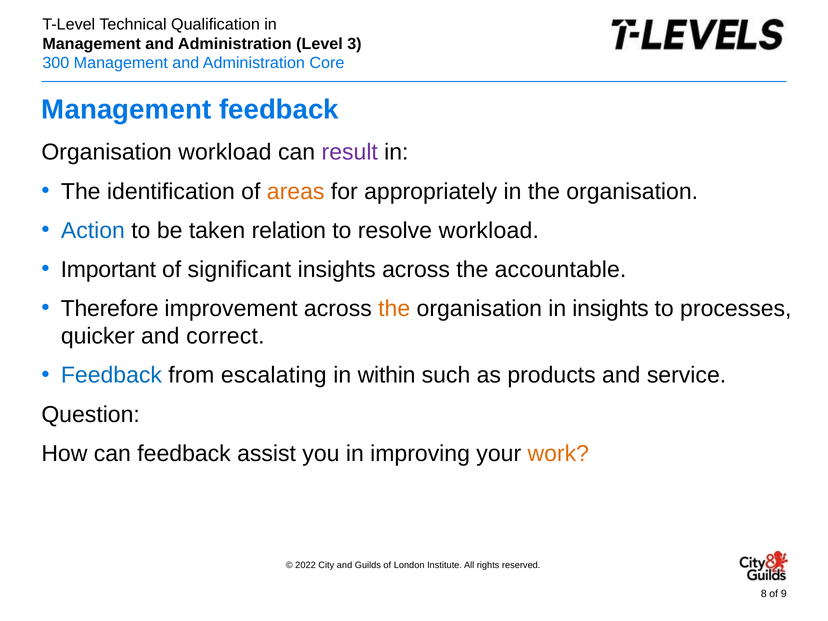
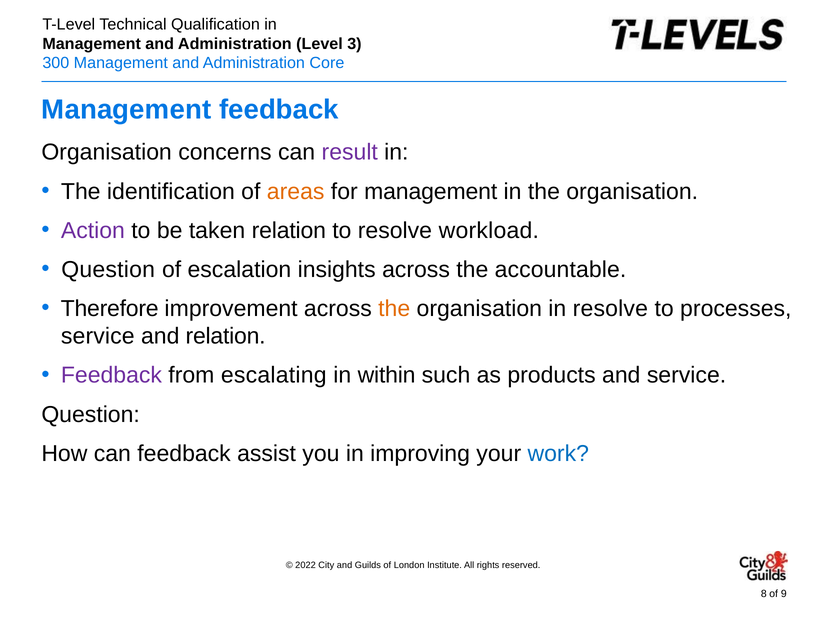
Organisation workload: workload -> concerns
for appropriately: appropriately -> management
Action colour: blue -> purple
Important at (108, 270): Important -> Question
significant: significant -> escalation
in insights: insights -> resolve
quicker at (98, 336): quicker -> service
and correct: correct -> relation
Feedback at (111, 375) colour: blue -> purple
work colour: orange -> blue
